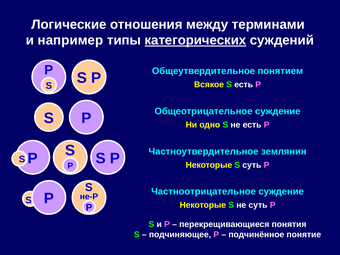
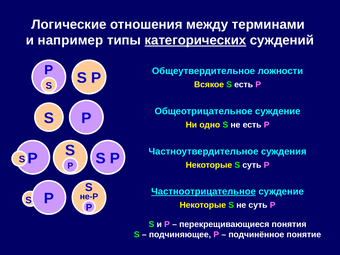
понятием: понятием -> ложности
землянин: землянин -> суждения
Частноотрицательное underline: none -> present
